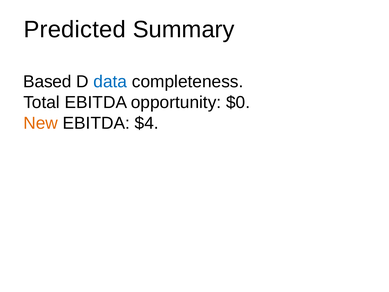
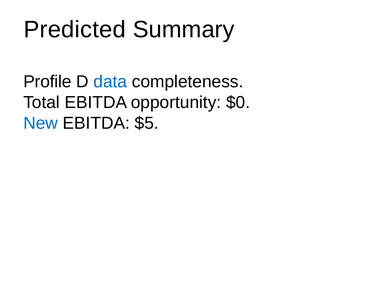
Based: Based -> Profile
New colour: orange -> blue
$4: $4 -> $5
